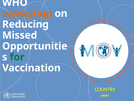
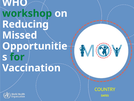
workshop colour: orange -> green
